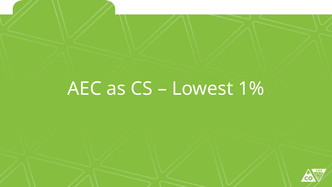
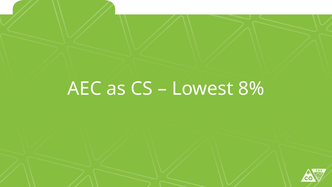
1%: 1% -> 8%
